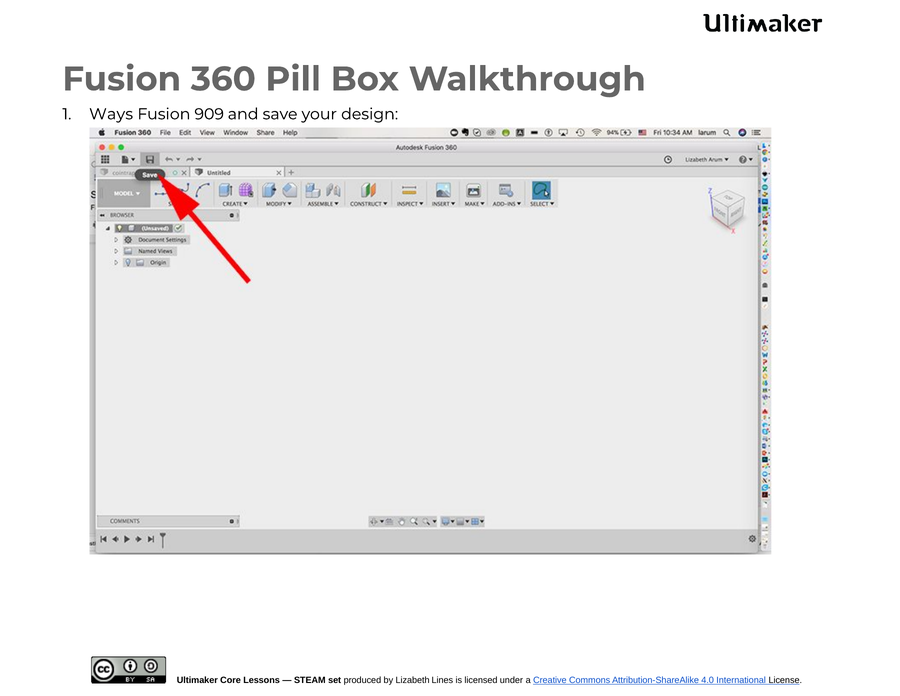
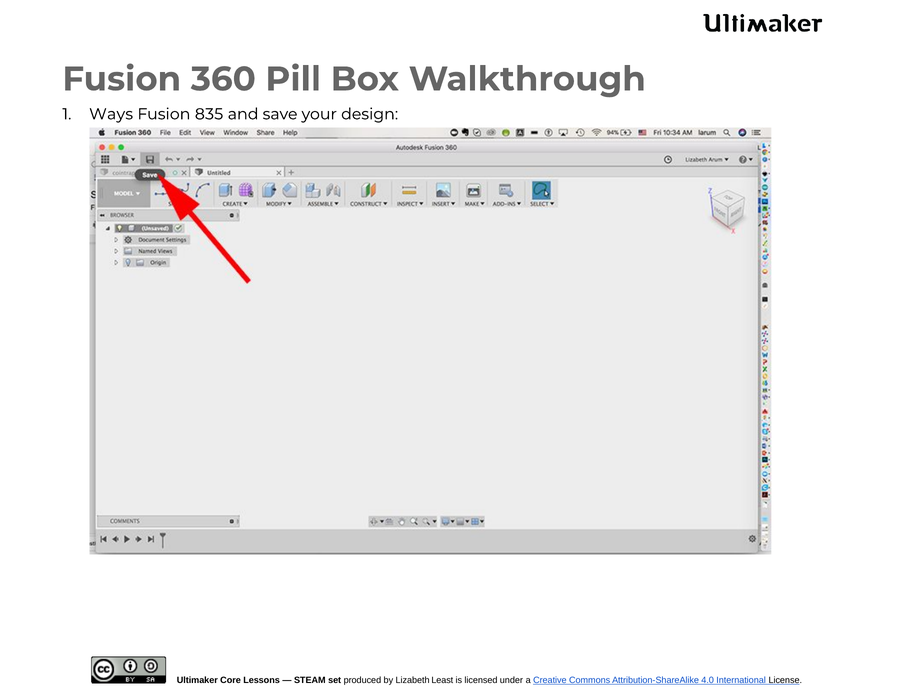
909: 909 -> 835
Lines: Lines -> Least
